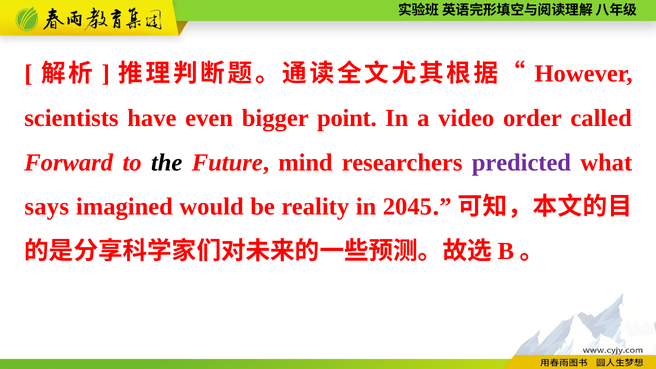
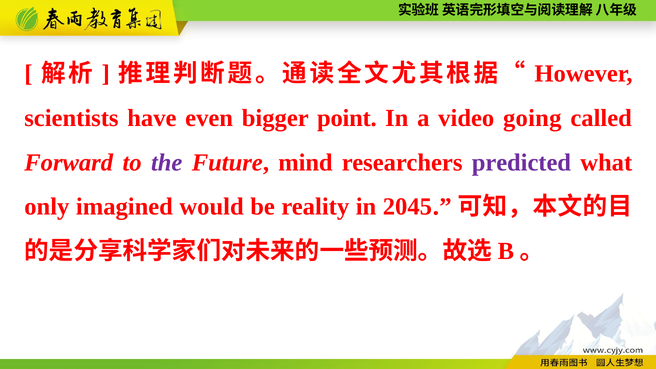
order: order -> going
the colour: black -> purple
says: says -> only
